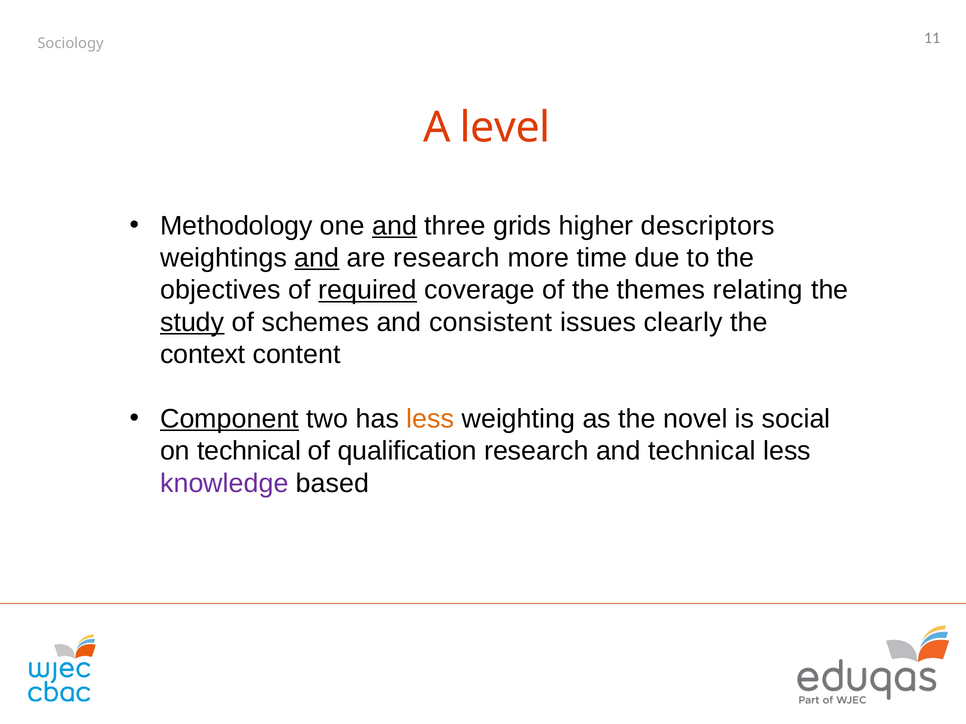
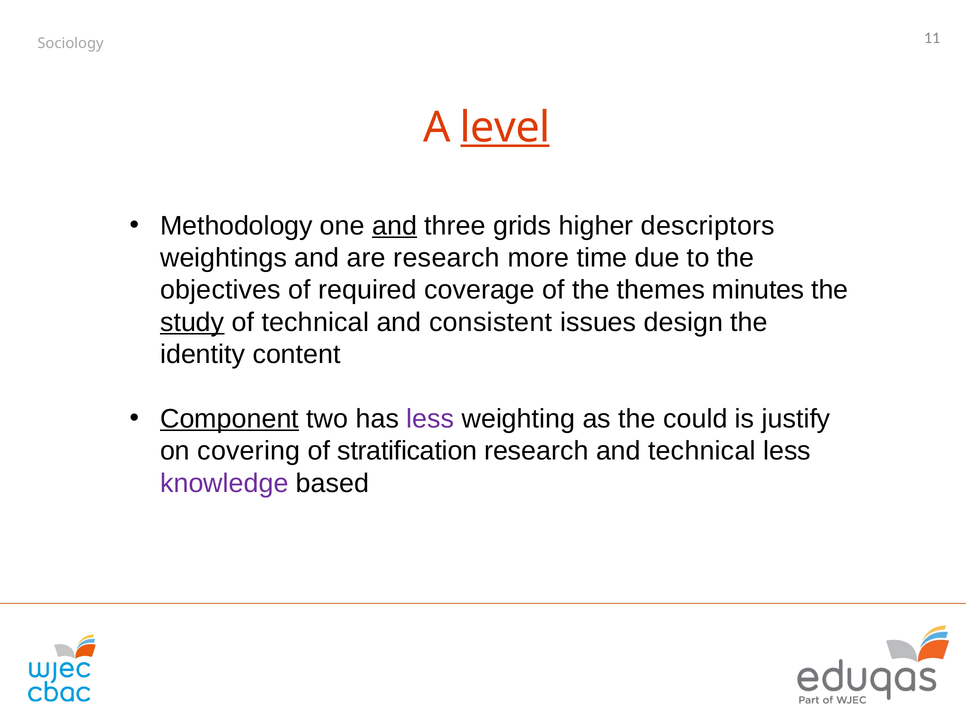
level underline: none -> present
and at (317, 258) underline: present -> none
required underline: present -> none
relating: relating -> minutes
of schemes: schemes -> technical
clearly: clearly -> design
context: context -> identity
less at (430, 419) colour: orange -> purple
novel: novel -> could
social: social -> justify
on technical: technical -> covering
qualification: qualification -> stratification
